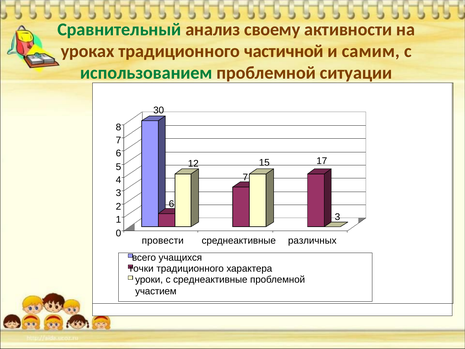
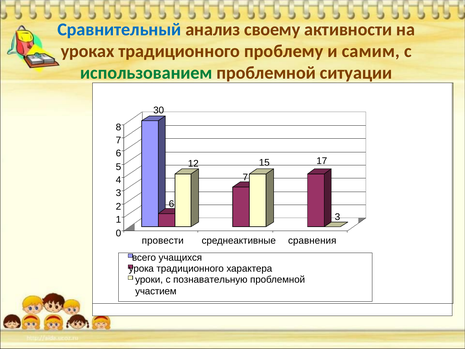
Сравнительный colour: green -> blue
частичной: частичной -> проблему
различных: различных -> сравнения
точки: точки -> урока
с среднеактивные: среднеактивные -> познавательную
